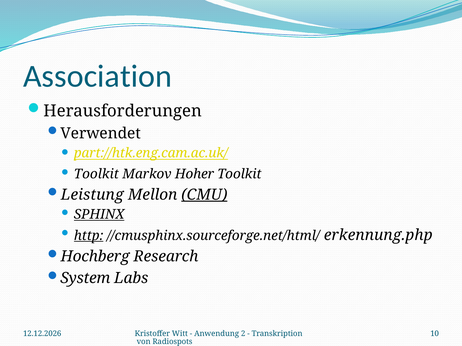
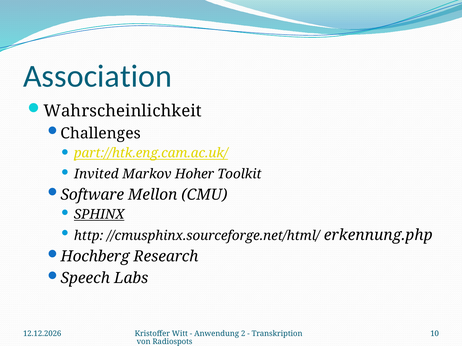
Herausforderungen: Herausforderungen -> Wahrscheinlichkeit
Verwendet: Verwendet -> Challenges
Toolkit at (96, 174): Toolkit -> Invited
Leistung: Leistung -> Software
CMU underline: present -> none
http underline: present -> none
System: System -> Speech
